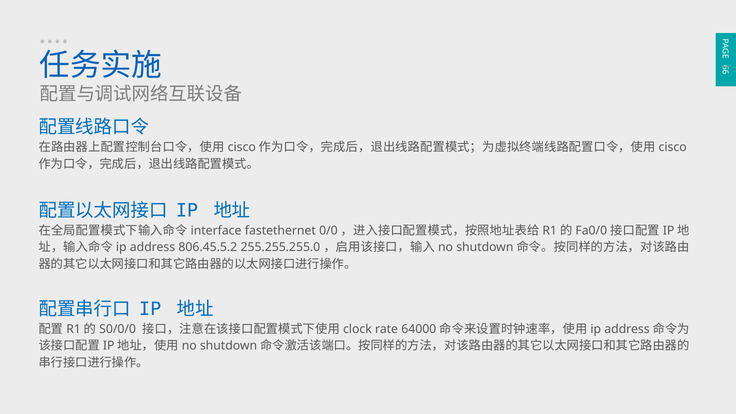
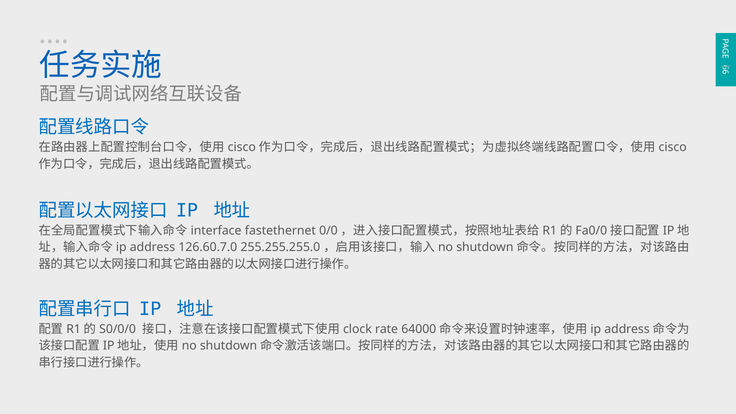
806.45.5.2: 806.45.5.2 -> 126.60.7.0
